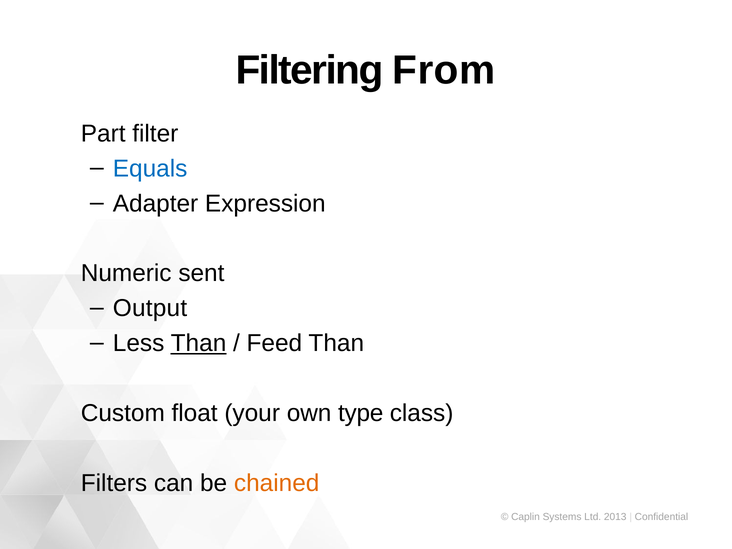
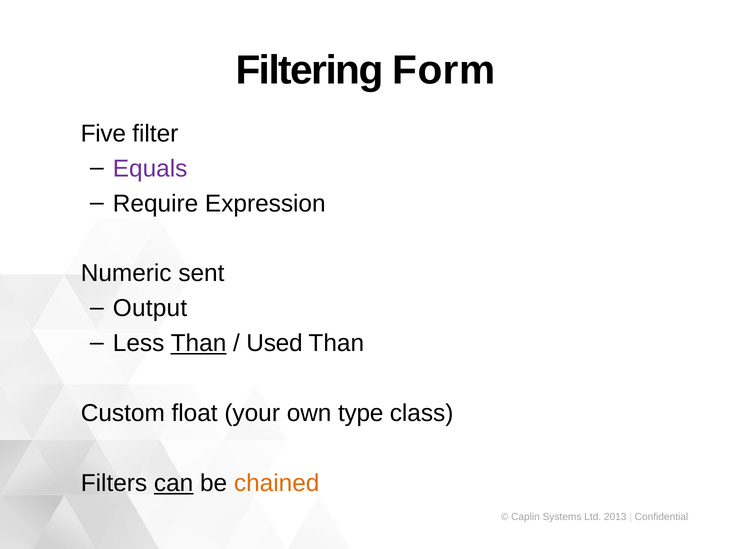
From: From -> Form
Part: Part -> Five
Equals colour: blue -> purple
Adapter: Adapter -> Require
Feed: Feed -> Used
can underline: none -> present
